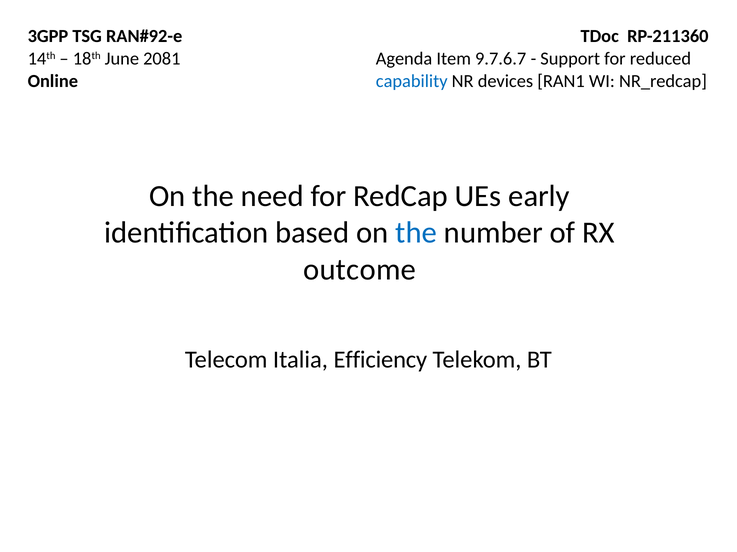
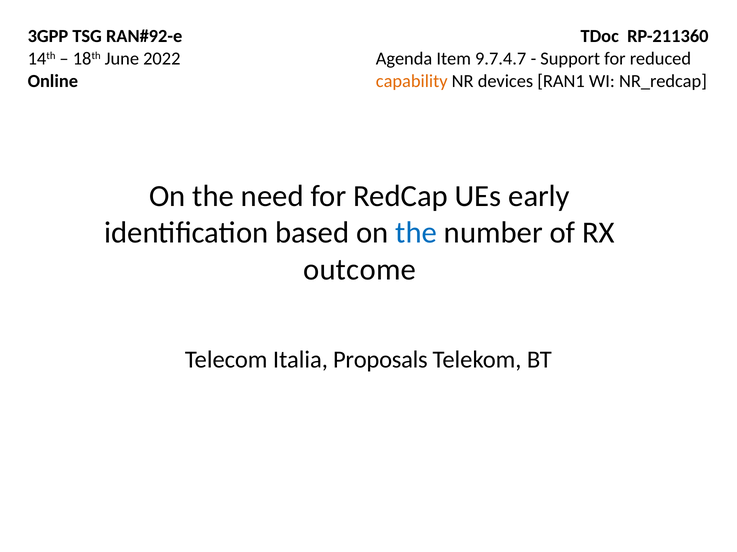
2081: 2081 -> 2022
9.7.6.7: 9.7.6.7 -> 9.7.4.7
capability colour: blue -> orange
Efficiency: Efficiency -> Proposals
